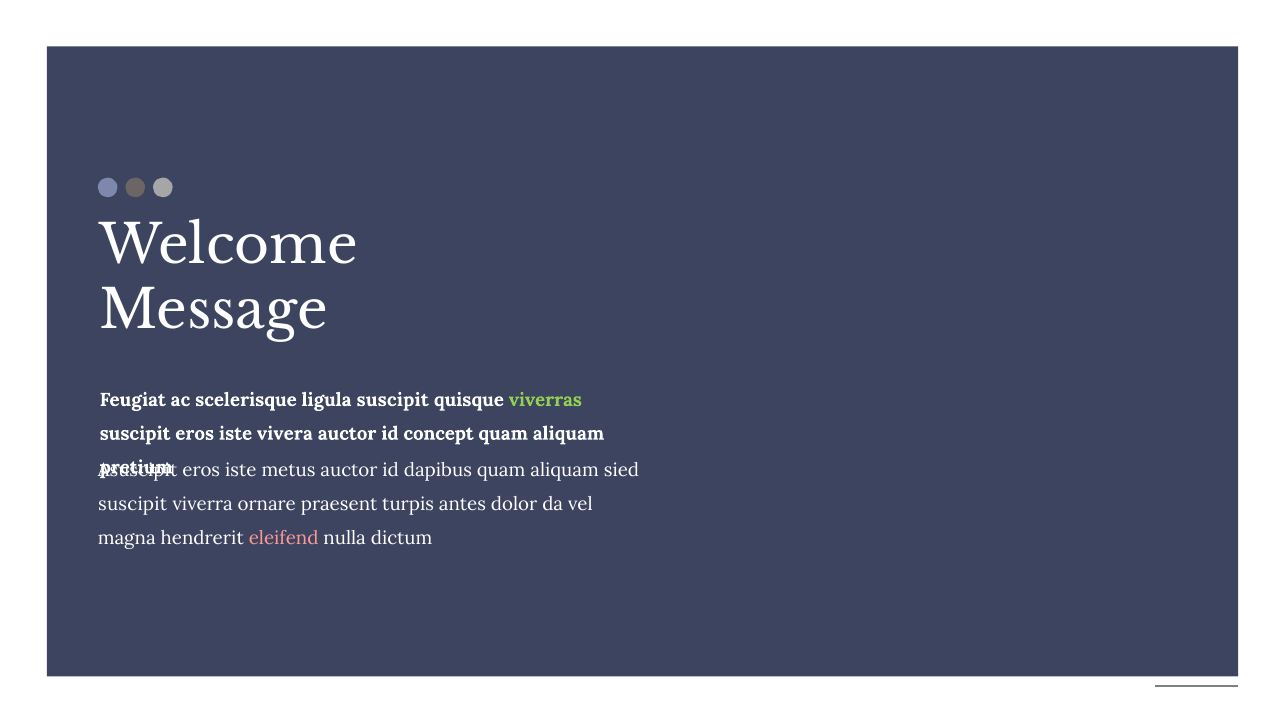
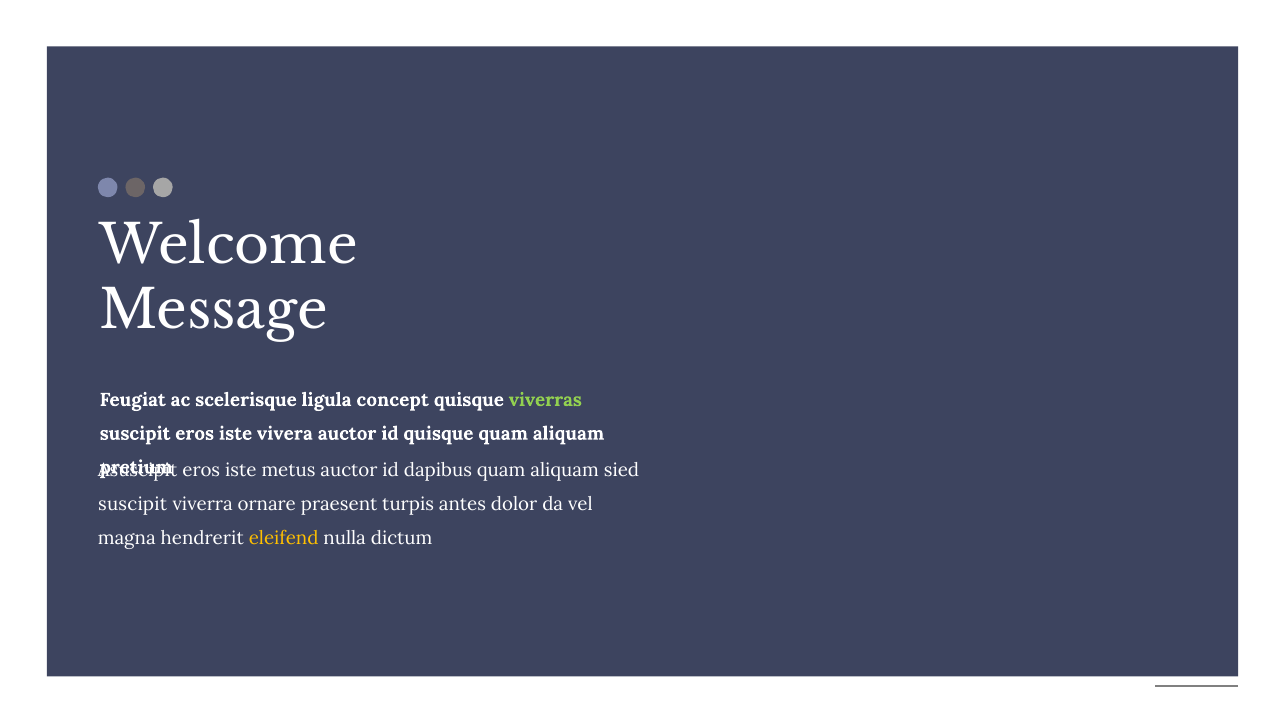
ligula suscipit: suscipit -> concept
id concept: concept -> quisque
eleifend colour: pink -> yellow
